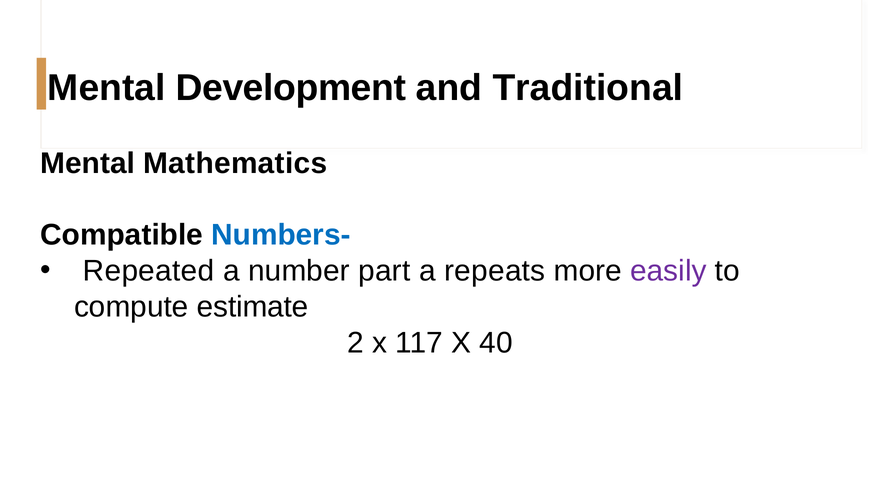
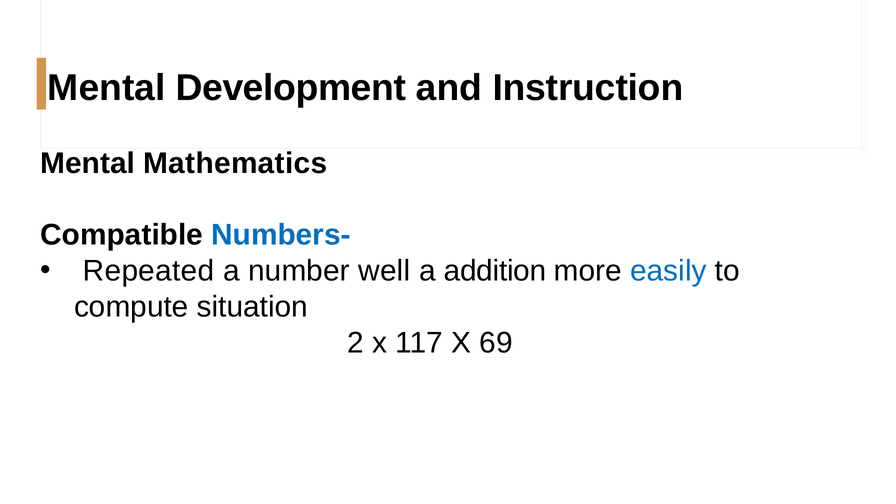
Traditional: Traditional -> Instruction
part: part -> well
repeats: repeats -> addition
easily colour: purple -> blue
estimate: estimate -> situation
40: 40 -> 69
